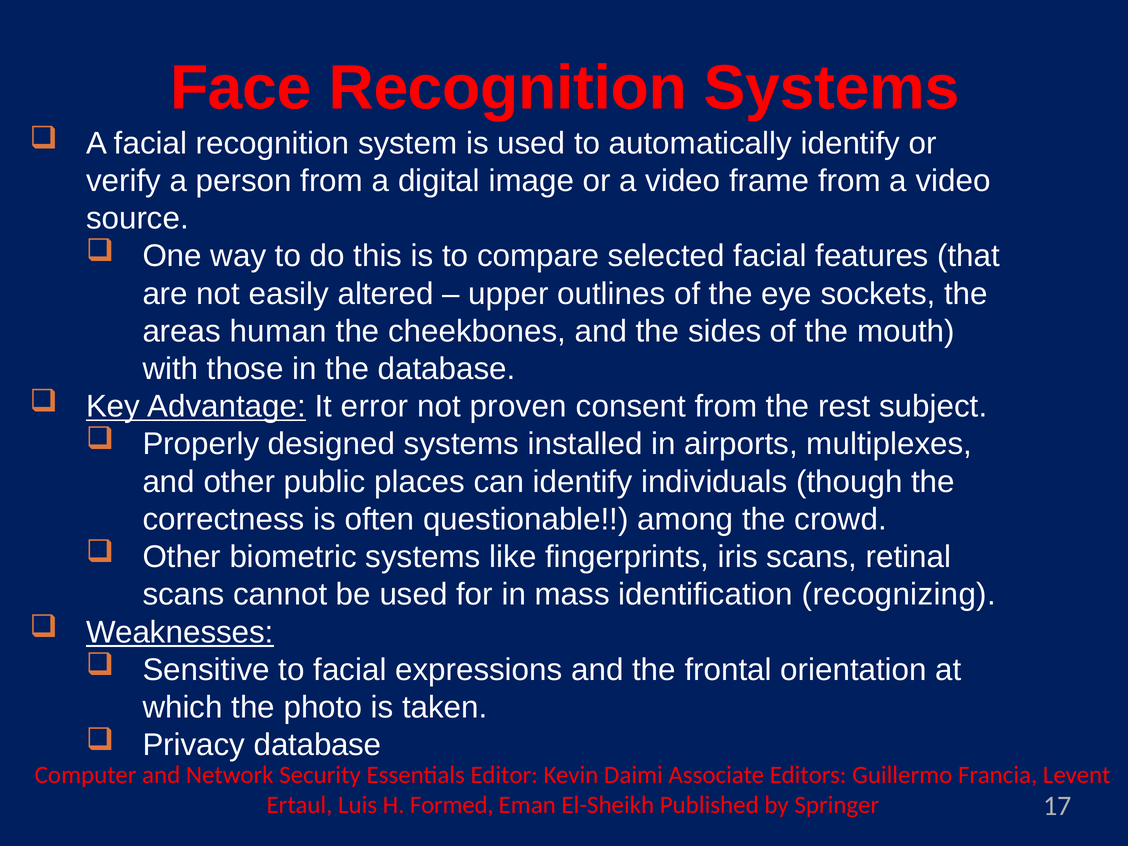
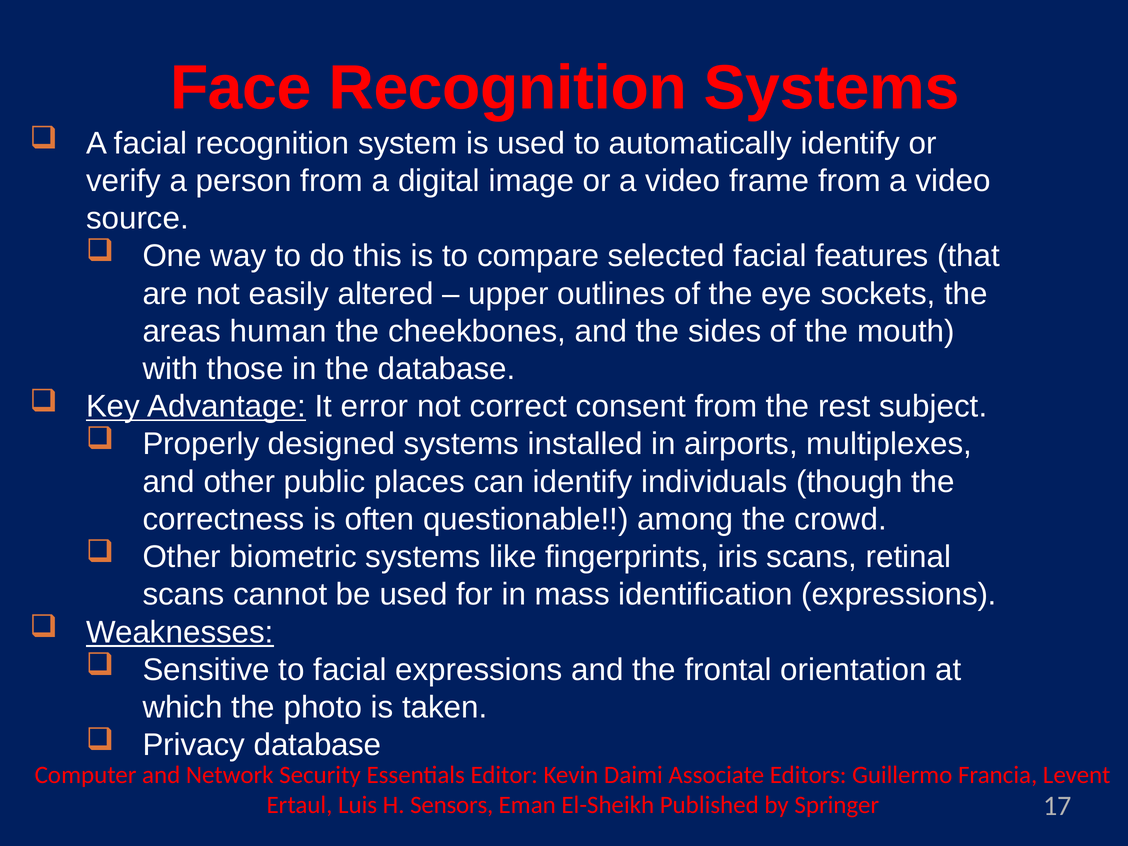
proven: proven -> correct
identification recognizing: recognizing -> expressions
Formed: Formed -> Sensors
